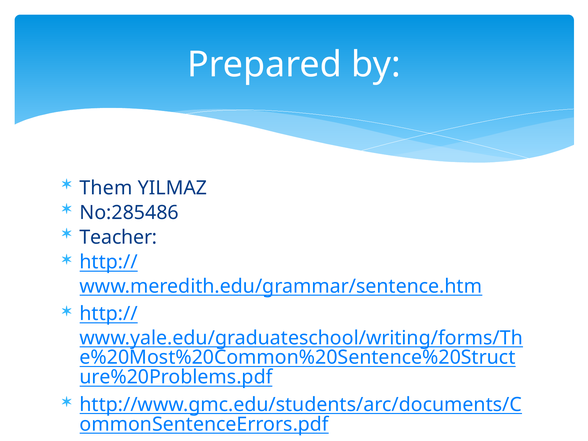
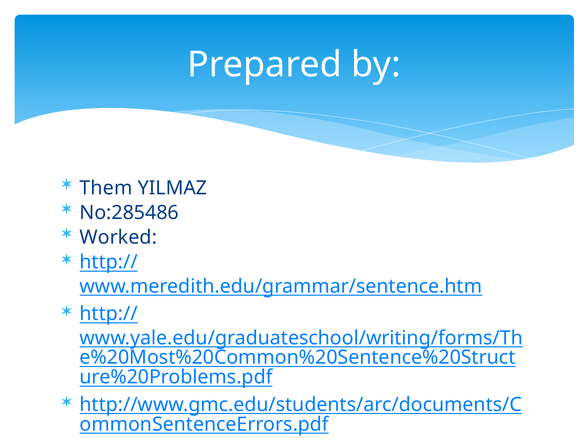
Teacher: Teacher -> Worked
